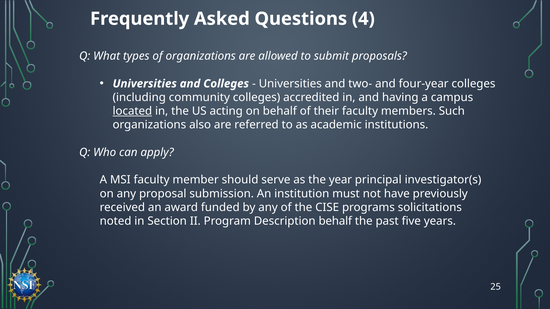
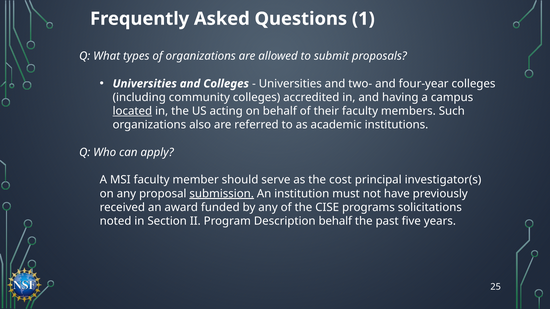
4: 4 -> 1
year: year -> cost
submission underline: none -> present
